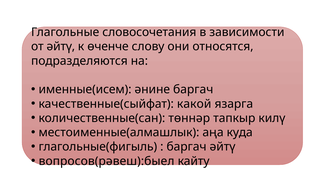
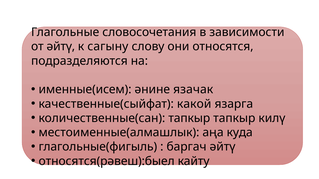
өченче: өченче -> сагыну
әнине баргач: баргач -> язачак
количественные(сан төннәр: төннәр -> тапкыр
вопросов(рәвеш):быел: вопросов(рәвеш):быел -> относятся(рәвеш):быел
